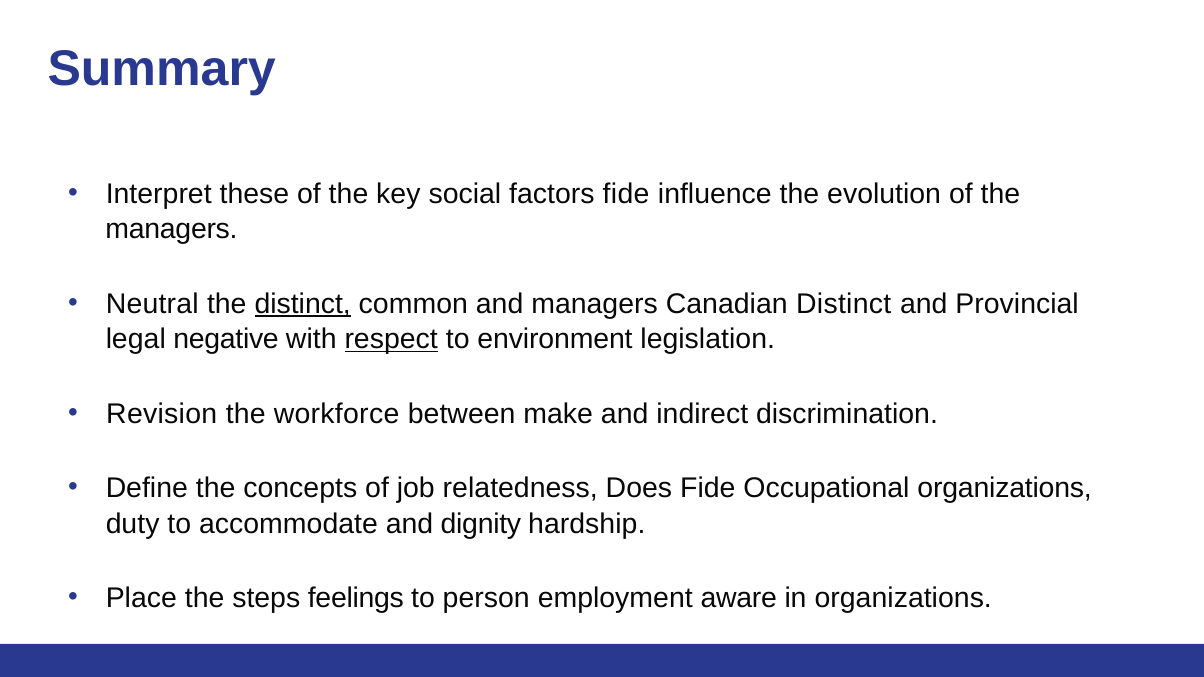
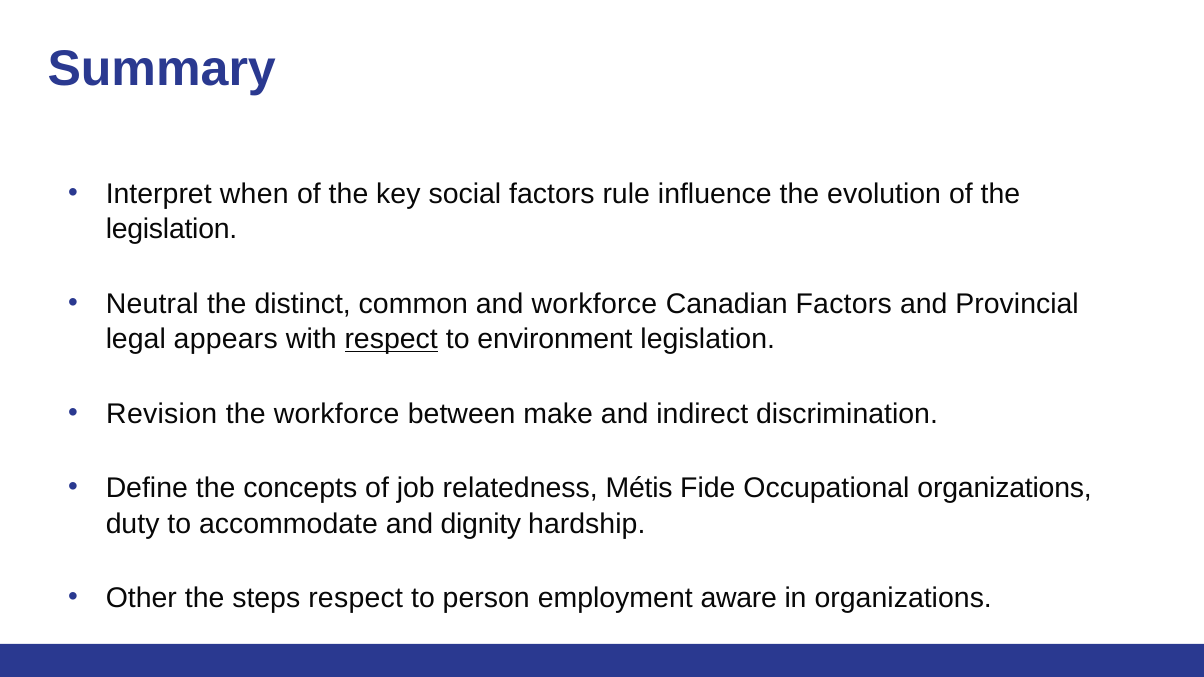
these: these -> when
factors fide: fide -> rule
managers at (172, 230): managers -> legislation
distinct at (303, 304) underline: present -> none
and managers: managers -> workforce
Canadian Distinct: Distinct -> Factors
negative: negative -> appears
Does: Does -> Métis
Place: Place -> Other
steps feelings: feelings -> respect
